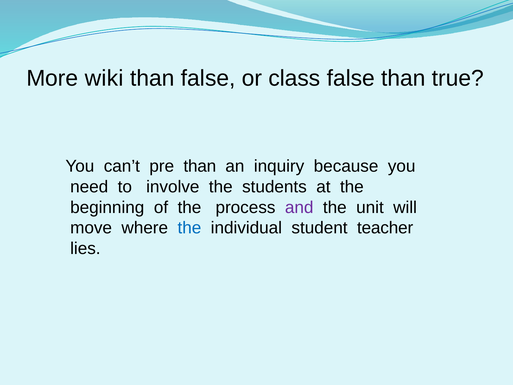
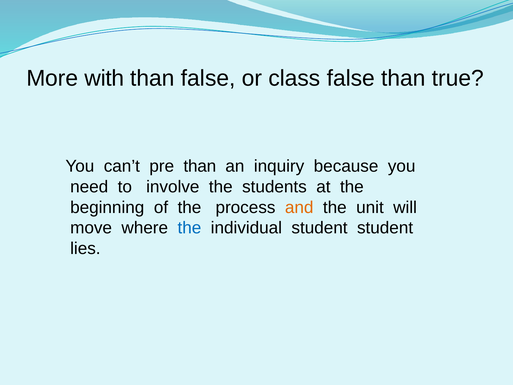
wiki: wiki -> with
and colour: purple -> orange
student teacher: teacher -> student
